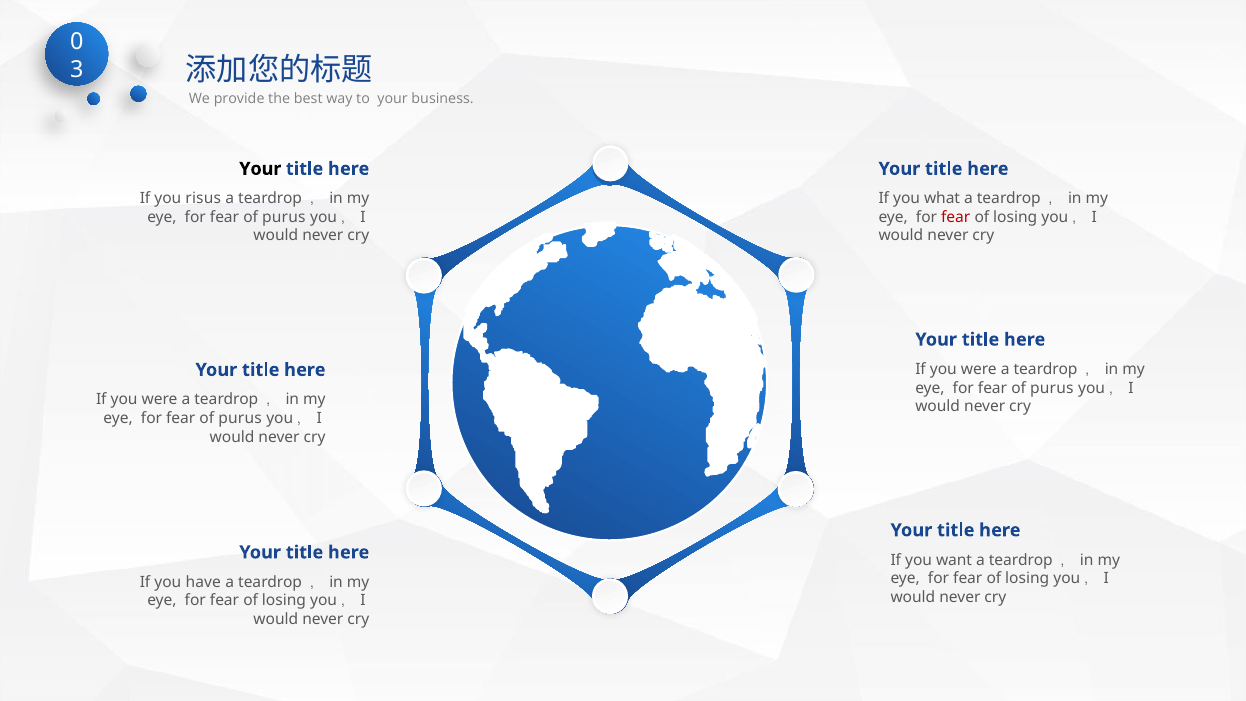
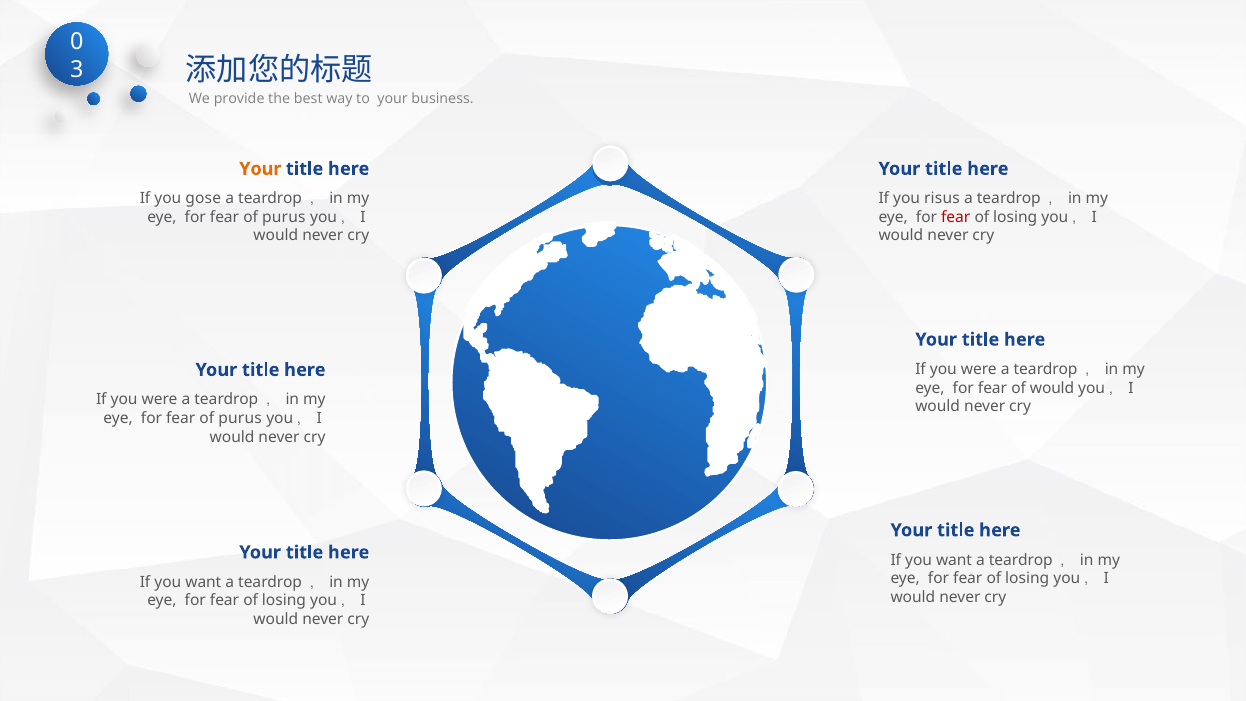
Your at (260, 169) colour: black -> orange
risus: risus -> gose
what: what -> risus
purus at (1052, 388): purus -> would
have at (203, 582): have -> want
